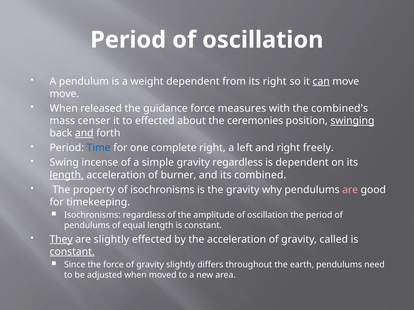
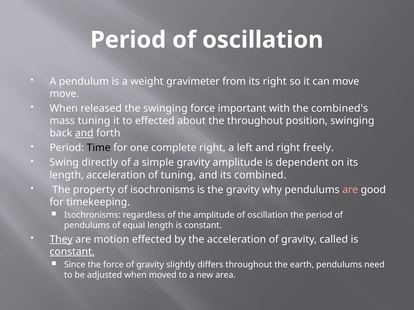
weight dependent: dependent -> gravimeter
can underline: present -> none
the guidance: guidance -> swinging
measures: measures -> important
mass censer: censer -> tuning
the ceremonies: ceremonies -> throughout
swinging at (352, 121) underline: present -> none
Time colour: blue -> black
incense: incense -> directly
gravity regardless: regardless -> amplitude
length at (67, 175) underline: present -> none
of burner: burner -> tuning
are slightly: slightly -> motion
